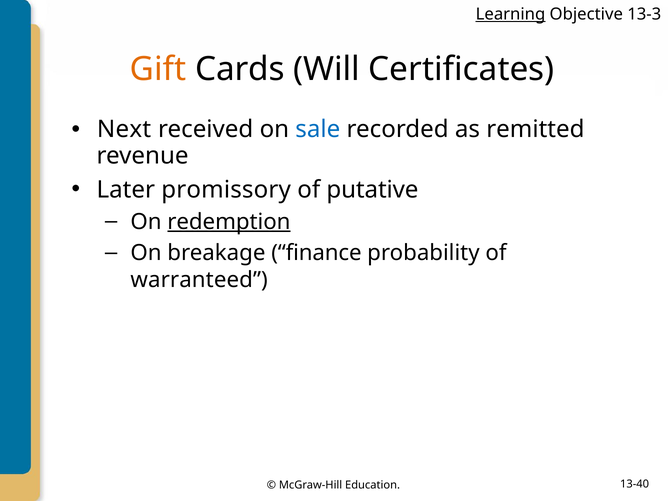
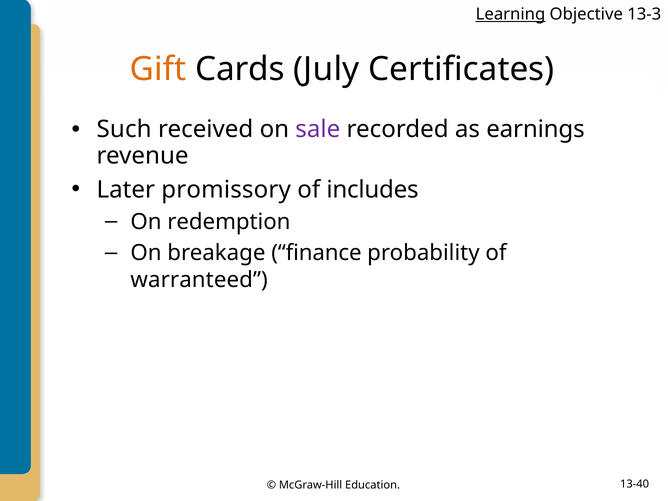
Will: Will -> July
Next: Next -> Such
sale colour: blue -> purple
remitted: remitted -> earnings
putative: putative -> includes
redemption underline: present -> none
